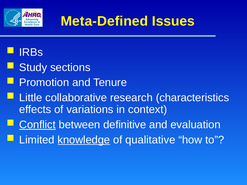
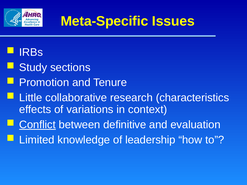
Meta-Defined: Meta-Defined -> Meta-Specific
knowledge underline: present -> none
qualitative: qualitative -> leadership
